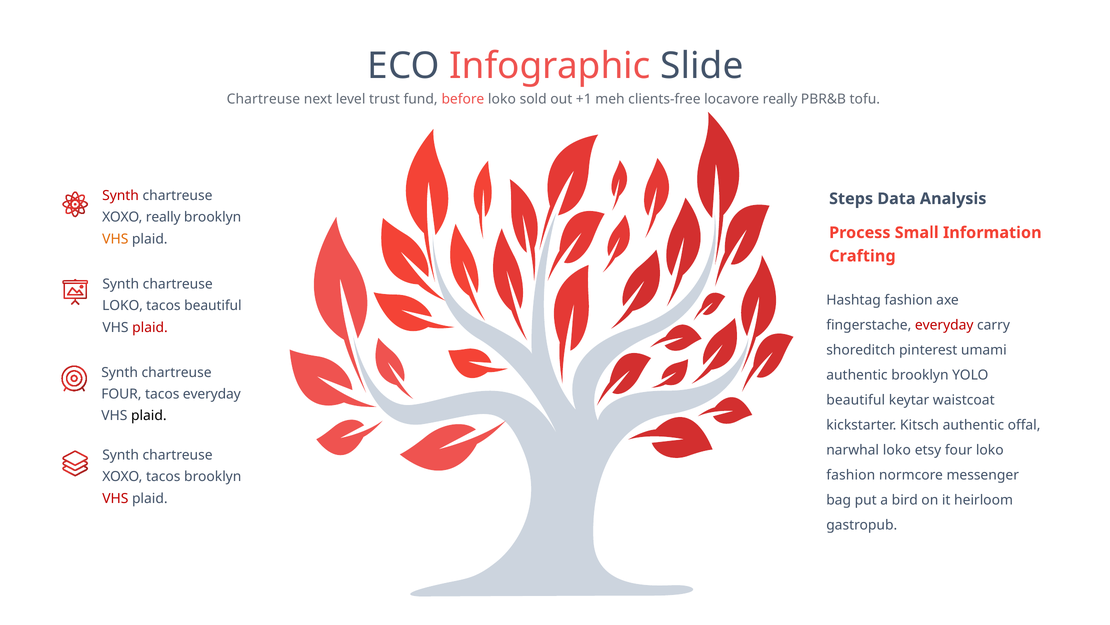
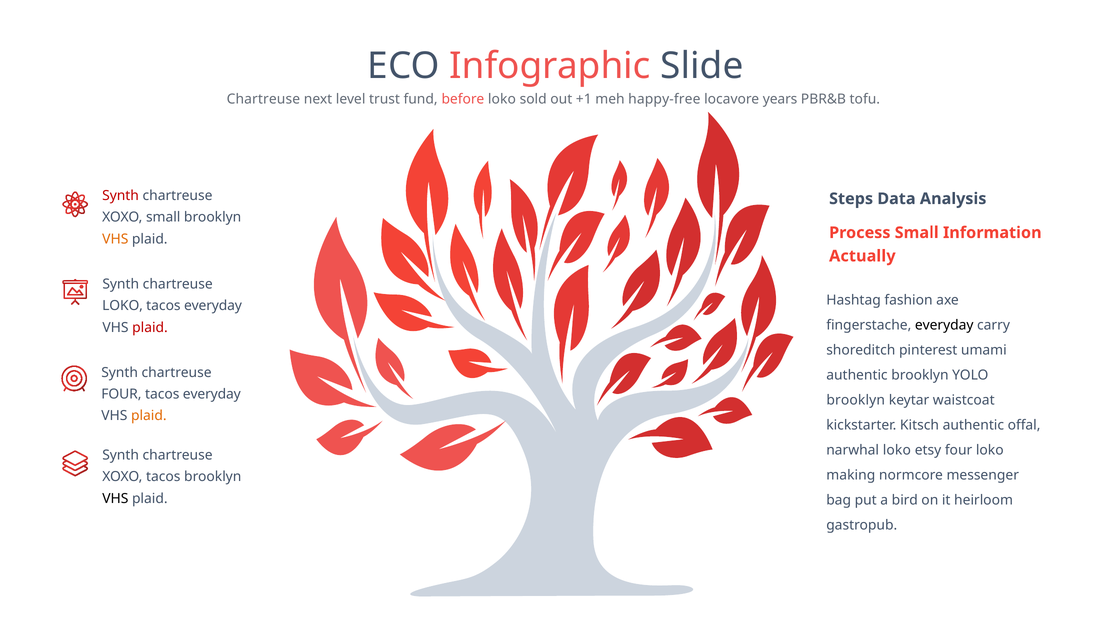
clients-free: clients-free -> happy-free
locavore really: really -> years
XOXO really: really -> small
Crafting: Crafting -> Actually
beautiful at (213, 306): beautiful -> everyday
everyday at (944, 325) colour: red -> black
beautiful at (856, 400): beautiful -> brooklyn
plaid at (149, 415) colour: black -> orange
fashion at (851, 475): fashion -> making
VHS at (115, 498) colour: red -> black
